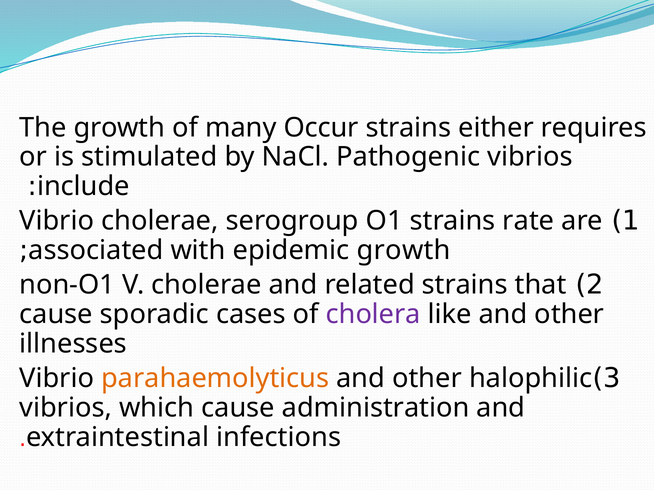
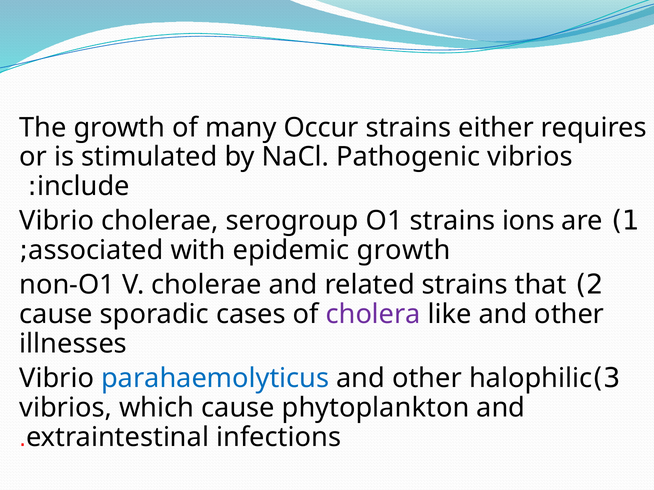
rate: rate -> ions
parahaemolyticus colour: orange -> blue
administration: administration -> phytoplankton
